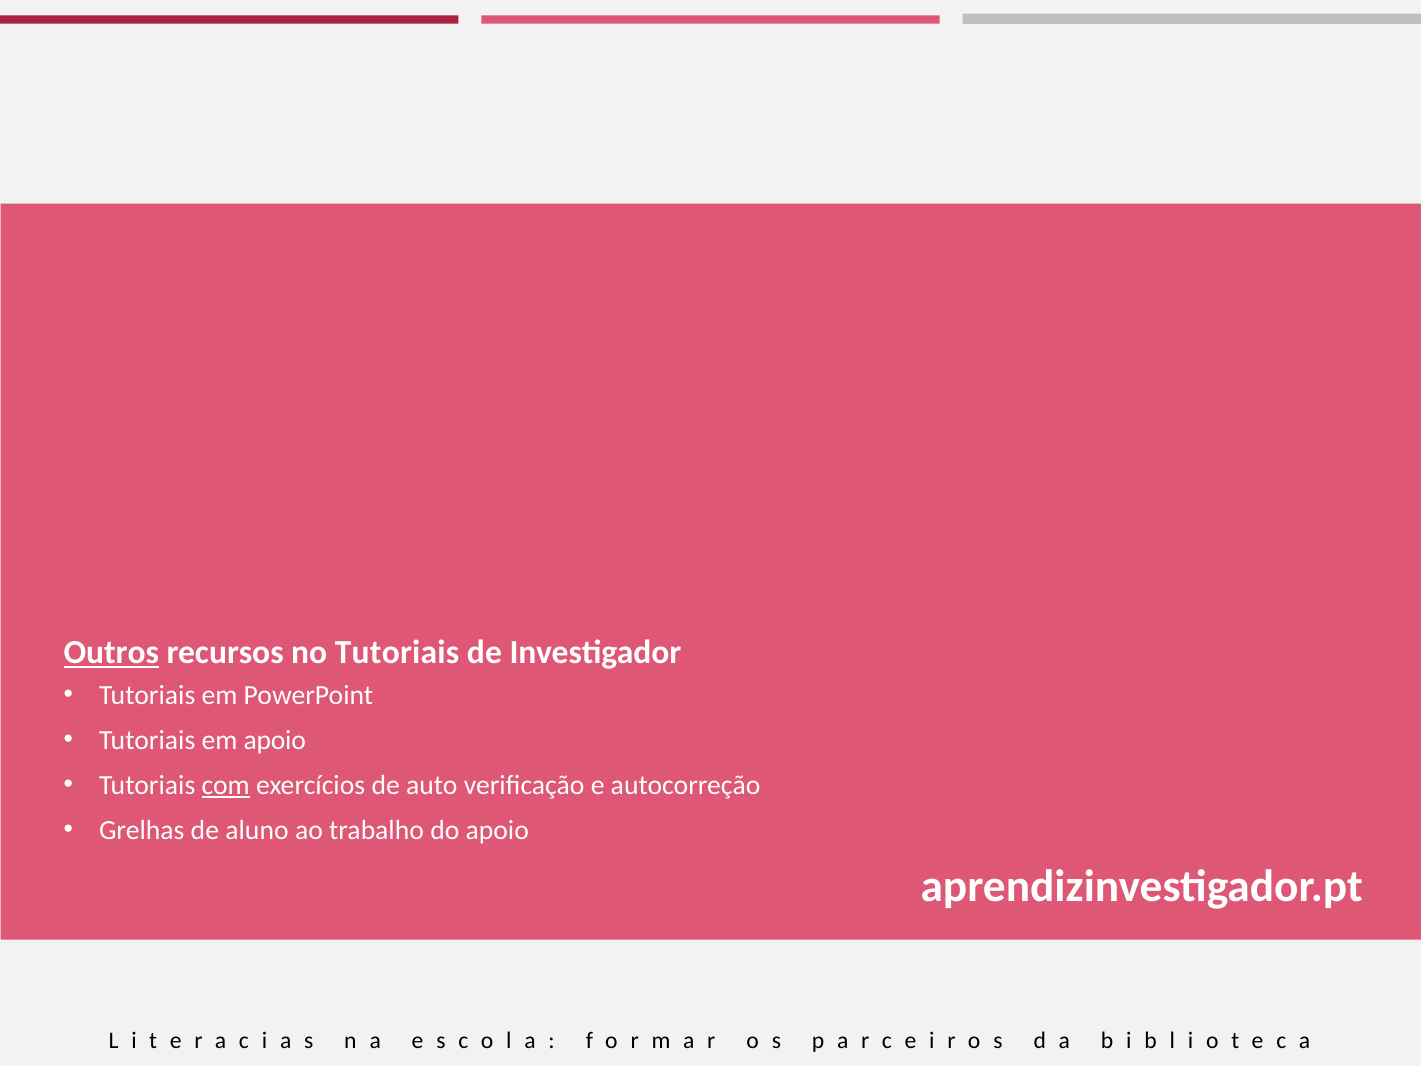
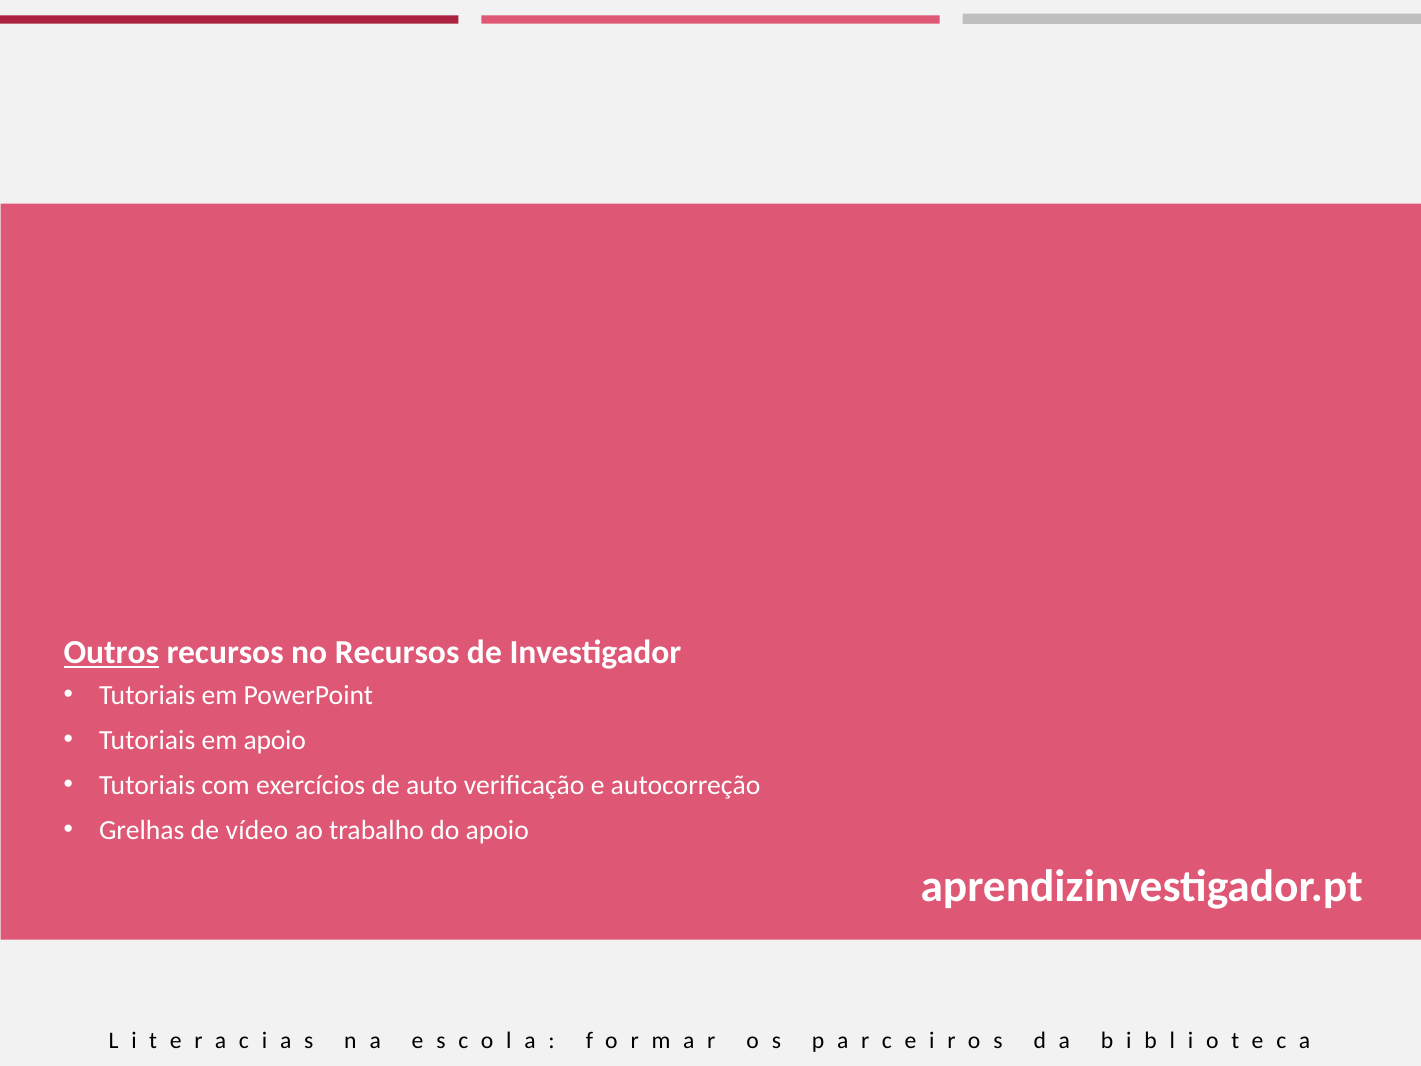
no Tutoriais: Tutoriais -> Recursos
com underline: present -> none
aluno: aluno -> vídeo
